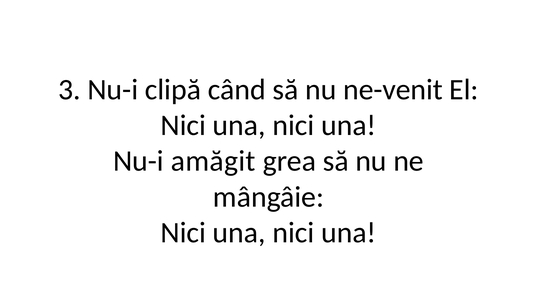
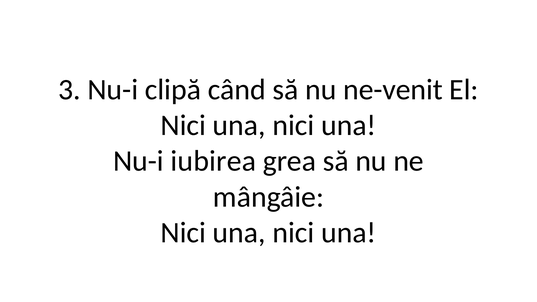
amăgit: amăgit -> iubirea
